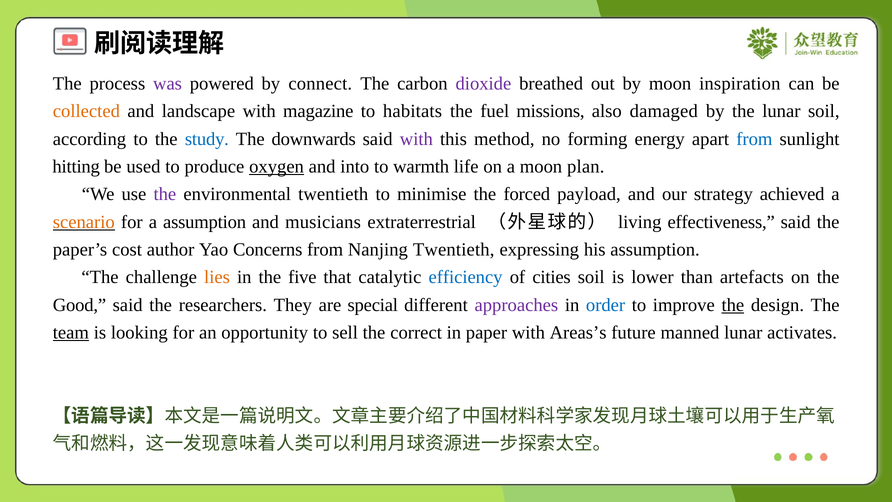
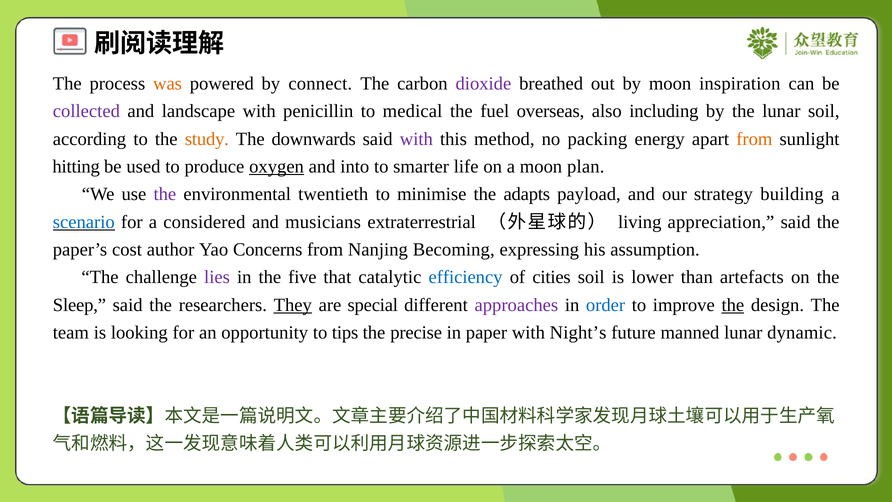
was colour: purple -> orange
collected colour: orange -> purple
magazine: magazine -> penicillin
habitats: habitats -> medical
missions: missions -> overseas
damaged: damaged -> including
study colour: blue -> orange
forming: forming -> packing
from at (754, 139) colour: blue -> orange
warmth: warmth -> smarter
forced: forced -> adapts
achieved: achieved -> building
scenario colour: orange -> blue
a assumption: assumption -> considered
effectiveness: effectiveness -> appreciation
Nanjing Twentieth: Twentieth -> Becoming
lies colour: orange -> purple
Good: Good -> Sleep
They underline: none -> present
team underline: present -> none
sell: sell -> tips
correct: correct -> precise
Areas’s: Areas’s -> Night’s
activates: activates -> dynamic
